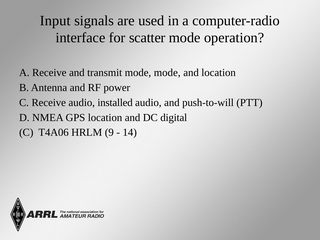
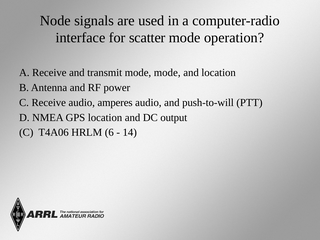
Input: Input -> Node
installed: installed -> amperes
digital: digital -> output
9: 9 -> 6
